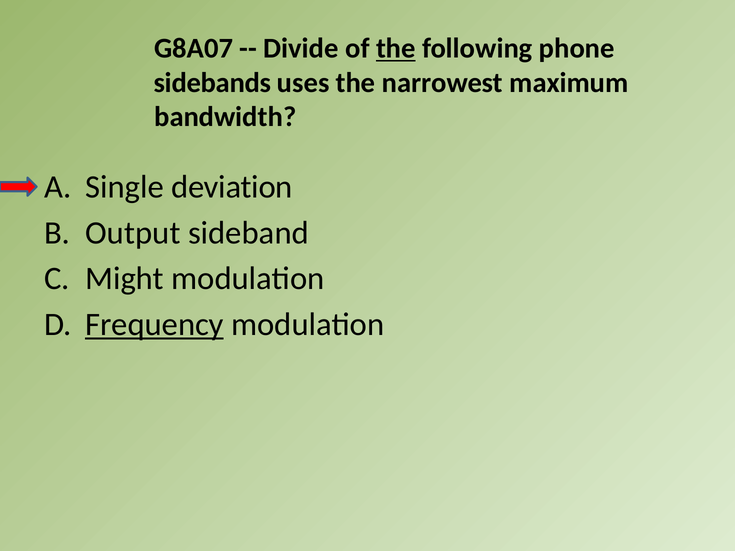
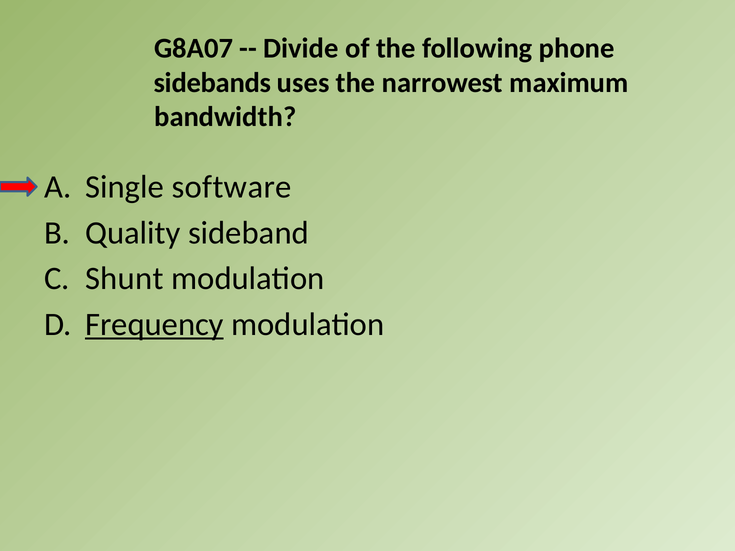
the at (396, 48) underline: present -> none
deviation: deviation -> software
Output: Output -> Quality
Might: Might -> Shunt
